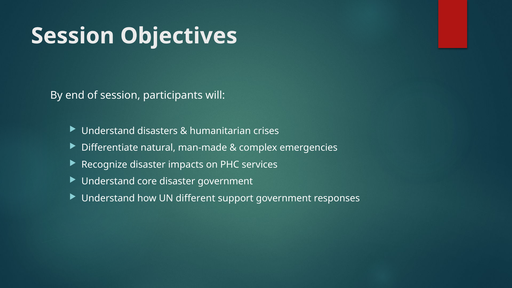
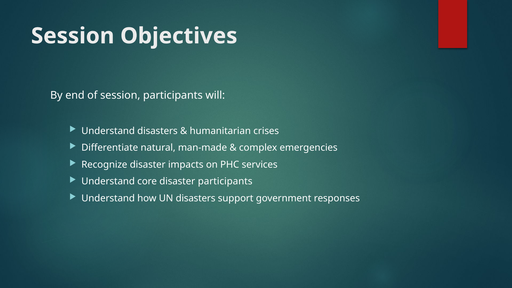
disaster government: government -> participants
UN different: different -> disasters
